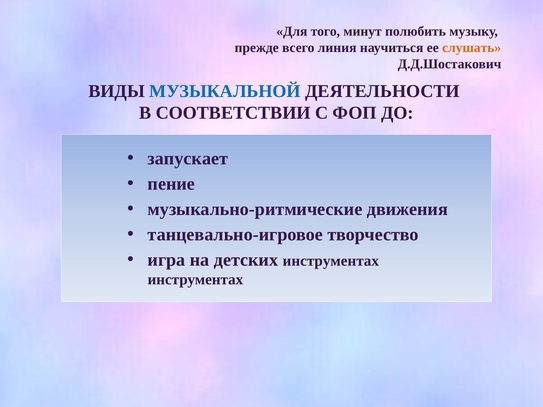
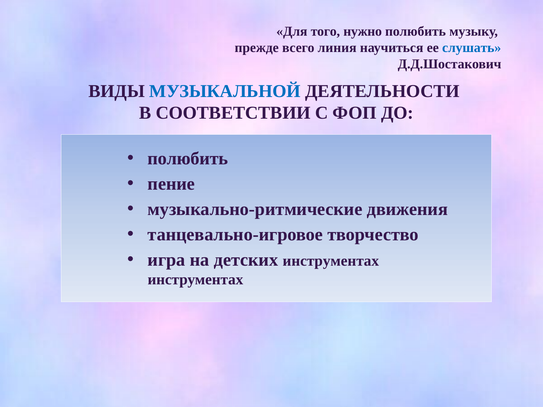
минут: минут -> нужно
слушать colour: orange -> blue
запускает at (188, 159): запускает -> полюбить
